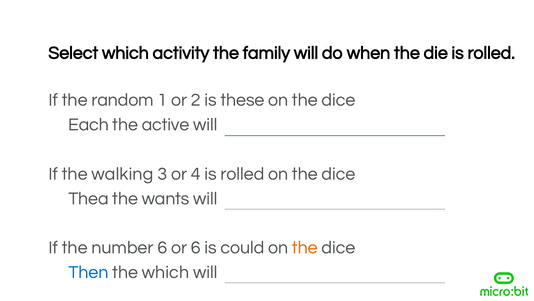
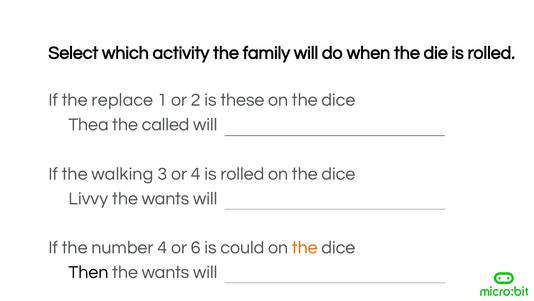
random: random -> replace
Each: Each -> Thea
active: active -> called
Thea: Thea -> Livvy
number 6: 6 -> 4
Then colour: blue -> black
which at (166, 272): which -> wants
